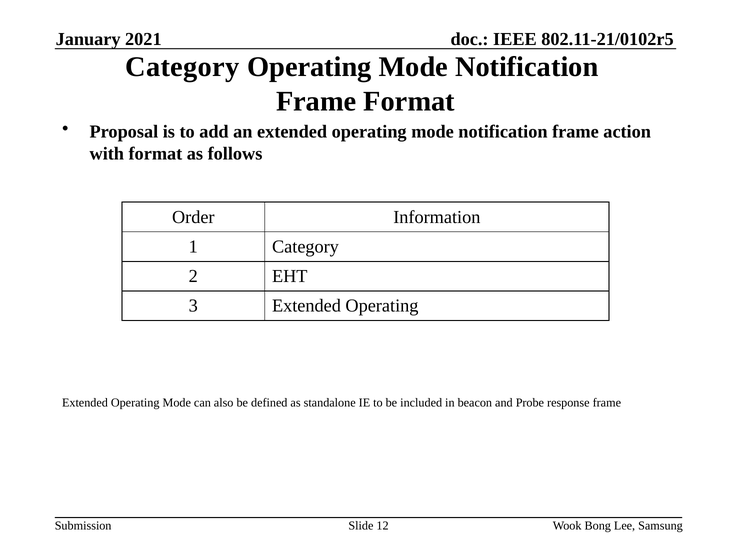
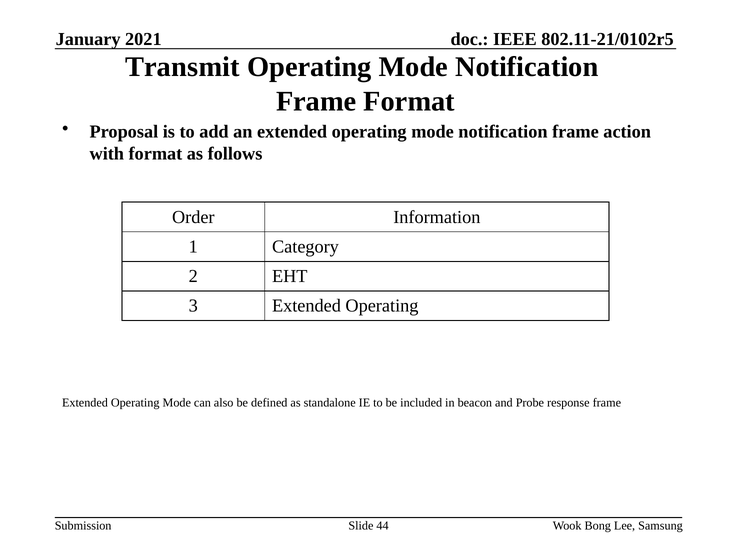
Category at (182, 67): Category -> Transmit
12: 12 -> 44
